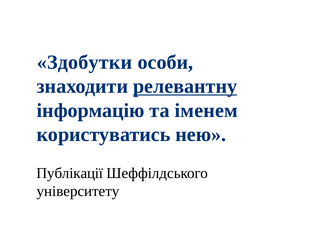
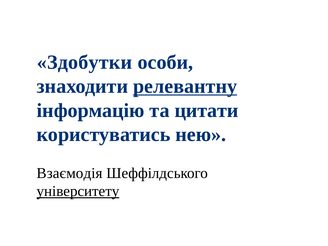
іменем: іменем -> цитати
Публікації: Публікації -> Взаємодія
університету underline: none -> present
